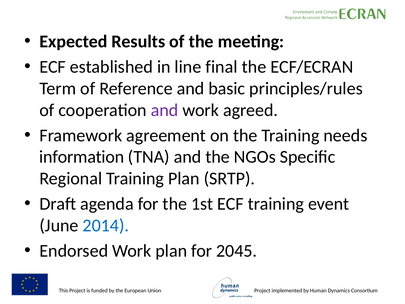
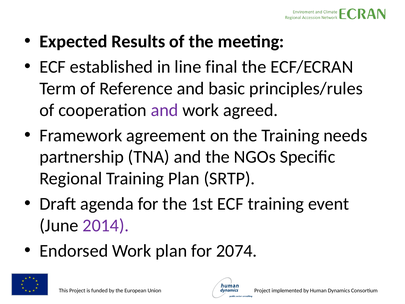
information: information -> partnership
2014 colour: blue -> purple
2045: 2045 -> 2074
